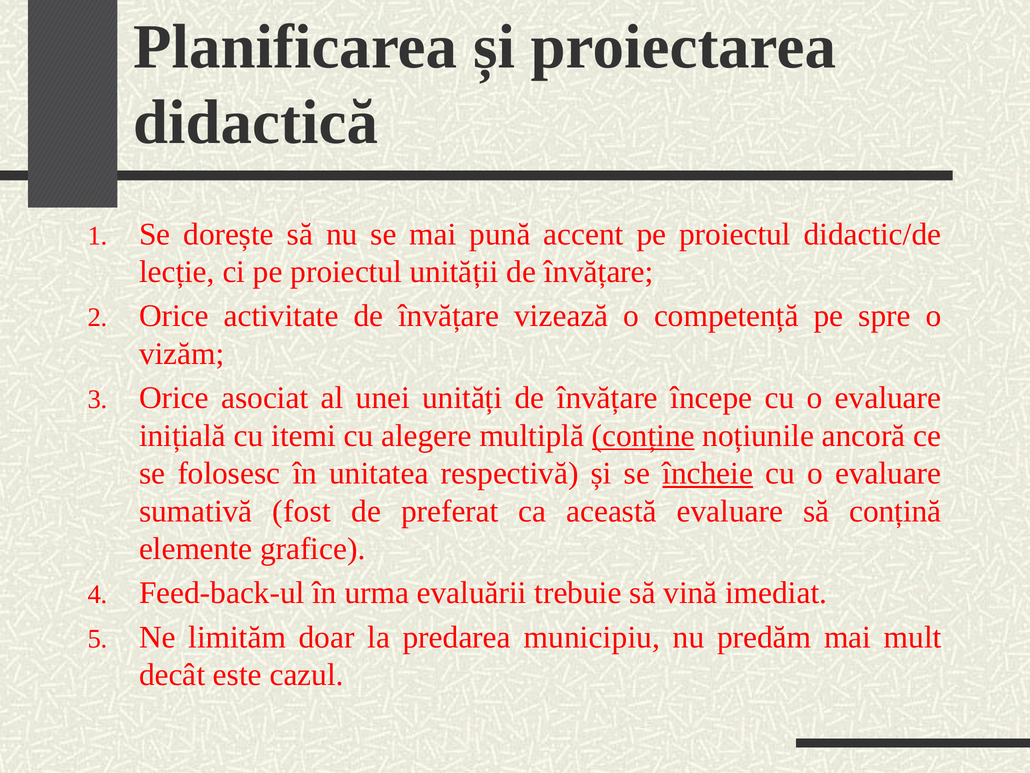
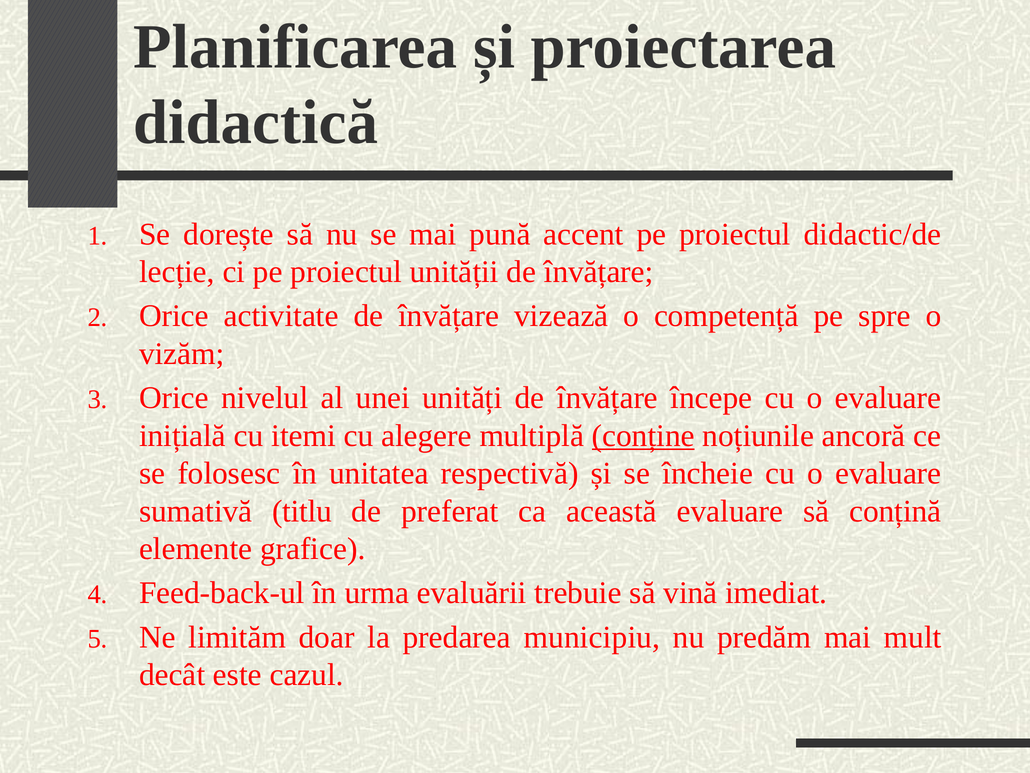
asociat: asociat -> nivelul
încheie underline: present -> none
fost: fost -> titlu
